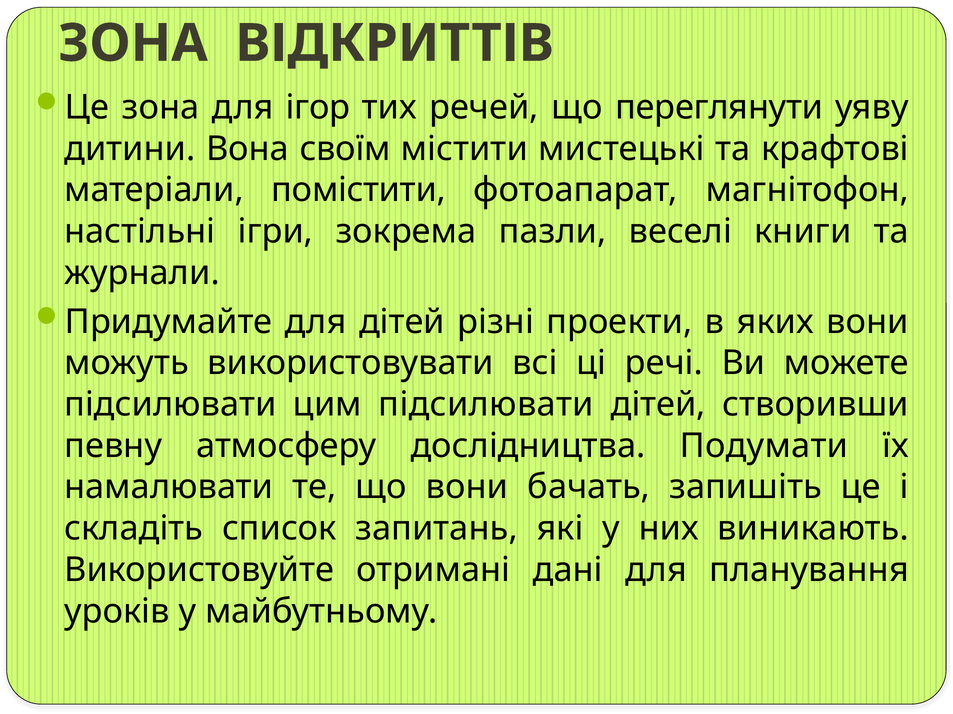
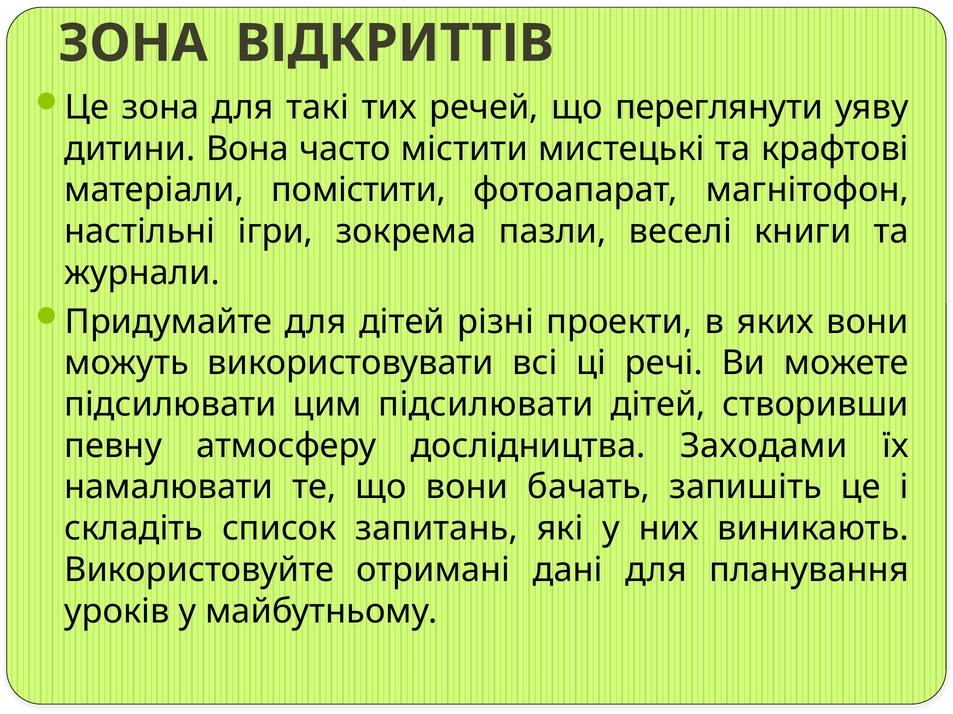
ігор: ігор -> такі
своїм: своїм -> часто
Подумати: Подумати -> Заходами
